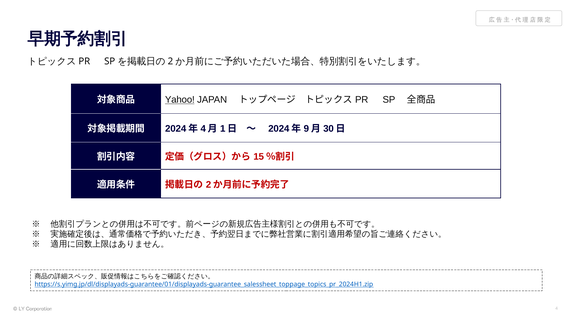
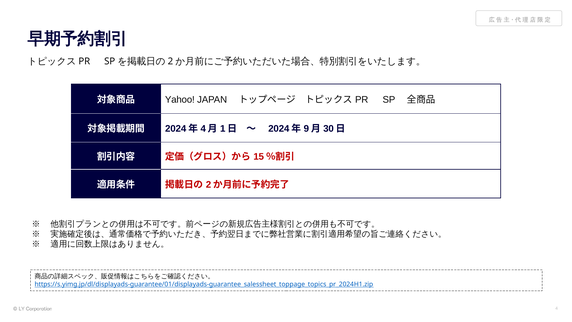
Yahoo underline: present -> none
